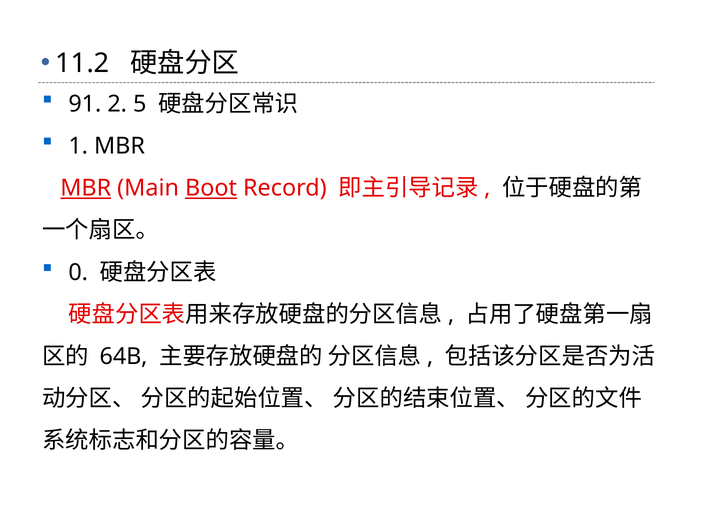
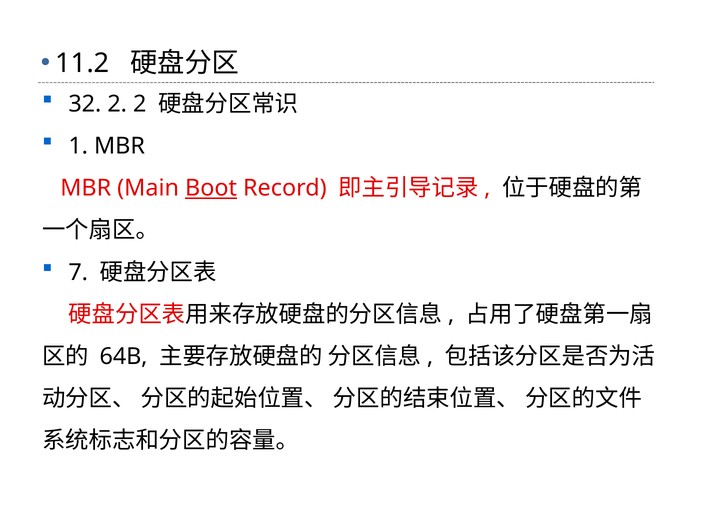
91: 91 -> 32
2 5: 5 -> 2
MBR at (86, 188) underline: present -> none
0: 0 -> 7
